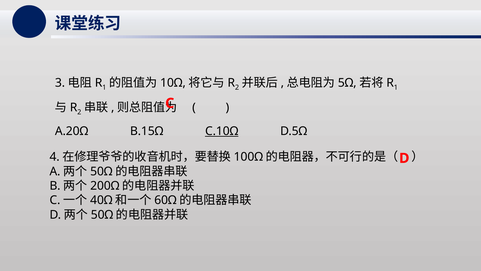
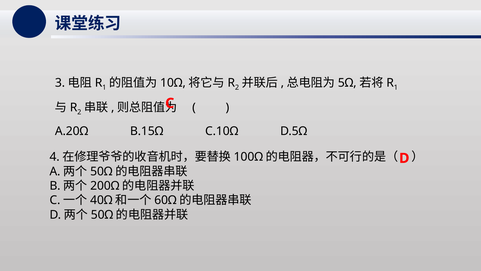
C.10Ω underline: present -> none
